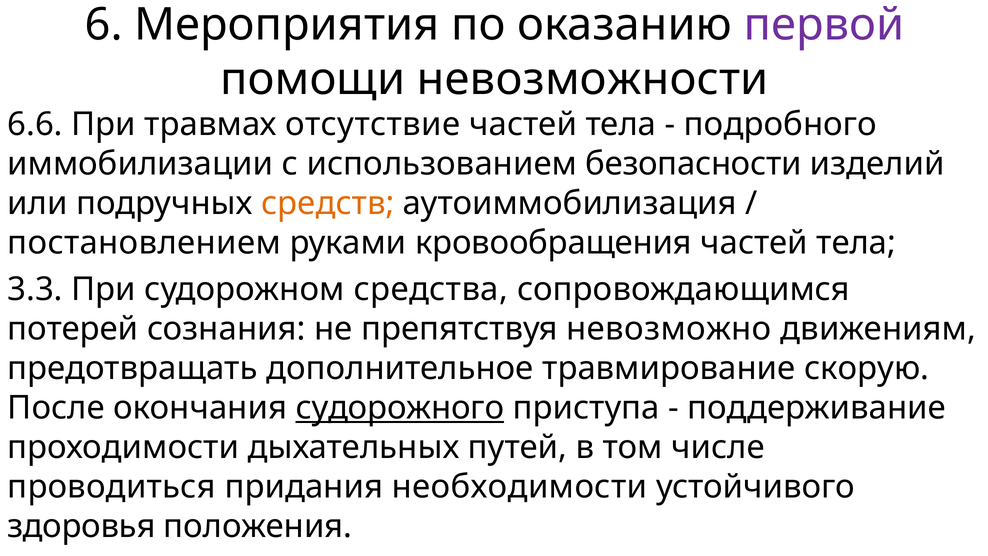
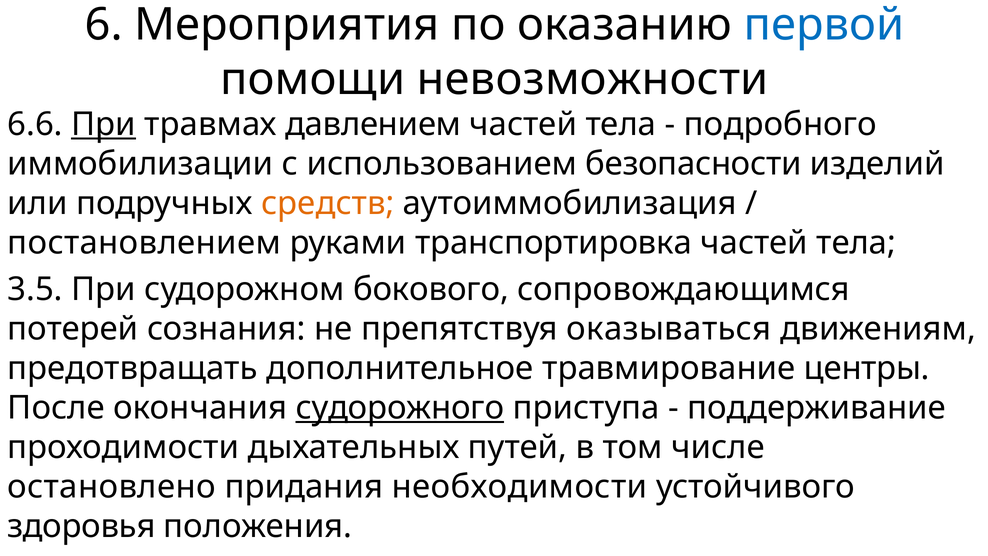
первой colour: purple -> blue
При at (104, 124) underline: none -> present
отсутствие: отсутствие -> давлением
кровообращения: кровообращения -> транспортировка
3.3: 3.3 -> 3.5
средства: средства -> бокового
невозможно: невозможно -> оказываться
скорую: скорую -> центры
проводиться: проводиться -> остановлено
